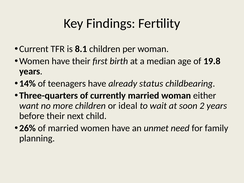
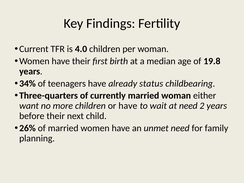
8.1: 8.1 -> 4.0
14%: 14% -> 34%
or ideal: ideal -> have
at soon: soon -> need
